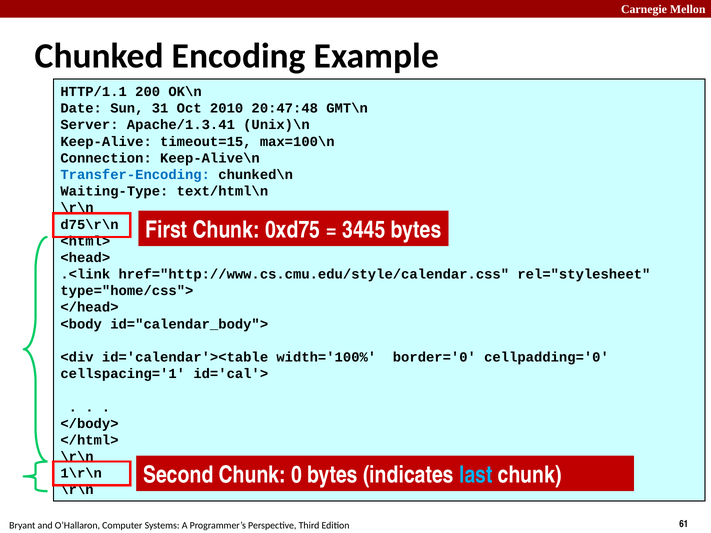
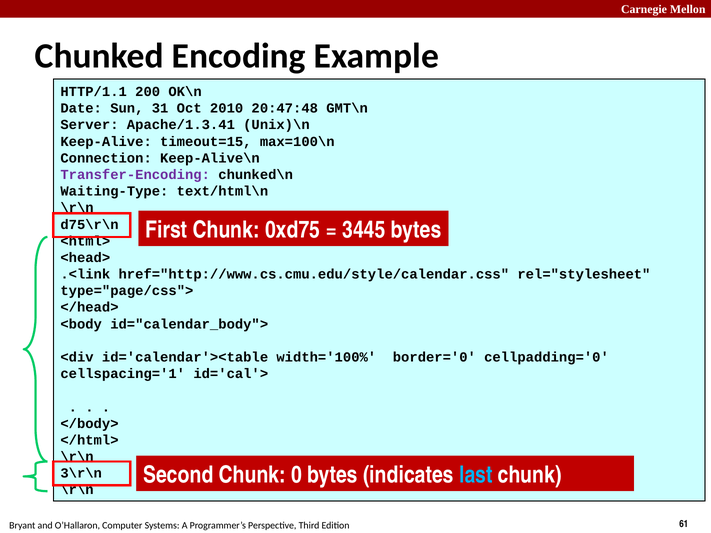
Transfer-Encoding colour: blue -> purple
type="home/css">: type="home/css"> -> type="page/css">
1\r\n: 1\r\n -> 3\r\n
